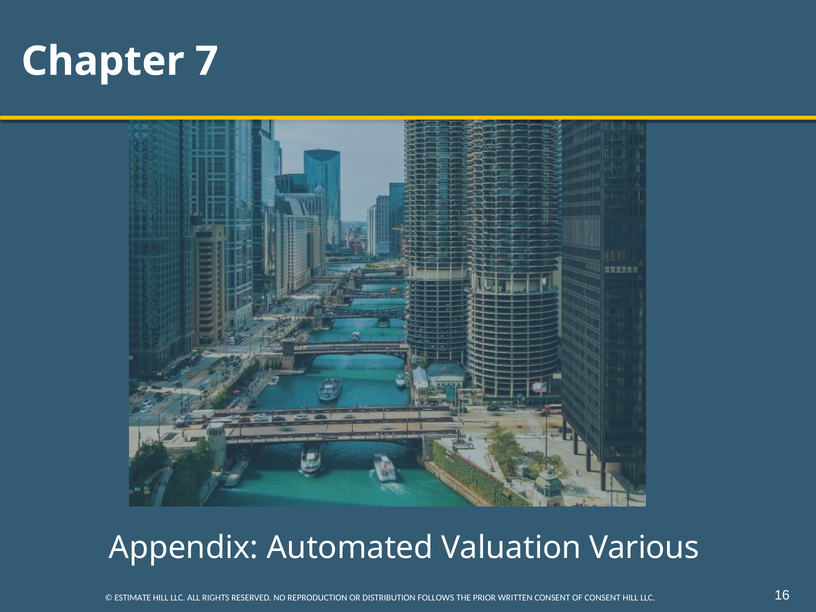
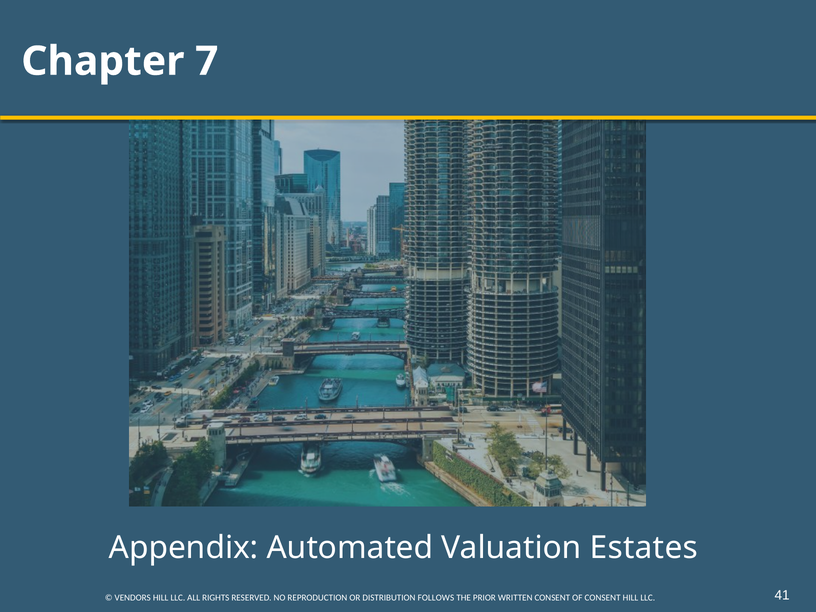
Various: Various -> Estates
ESTIMATE: ESTIMATE -> VENDORS
16: 16 -> 41
